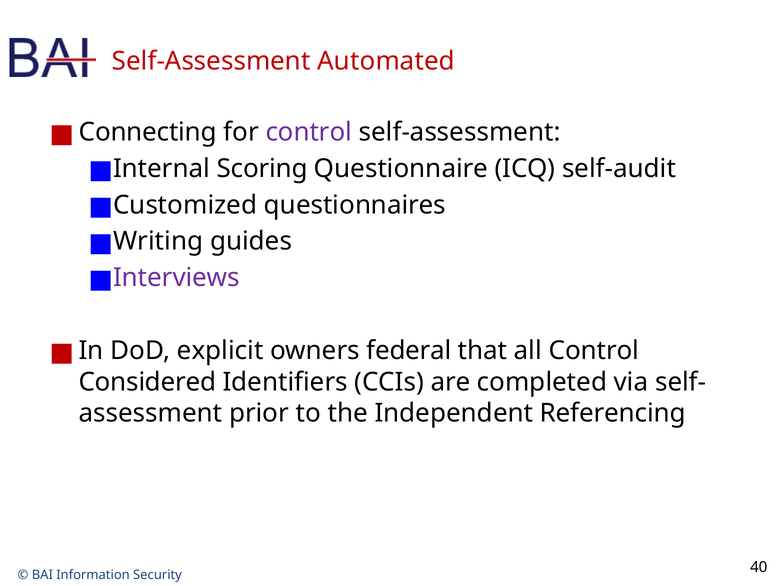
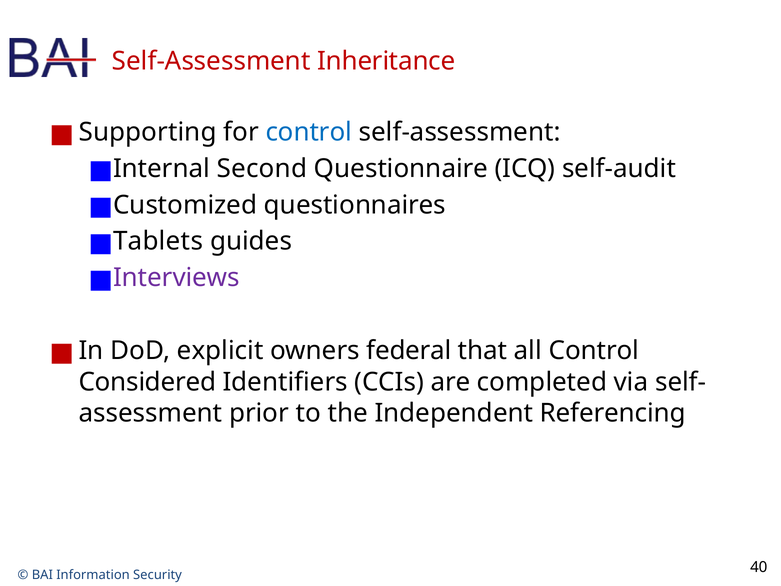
Automated: Automated -> Inheritance
Connecting: Connecting -> Supporting
control at (309, 132) colour: purple -> blue
Scoring: Scoring -> Second
Writing: Writing -> Tablets
